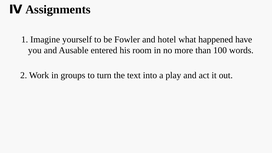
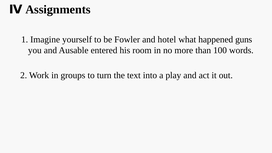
have: have -> guns
